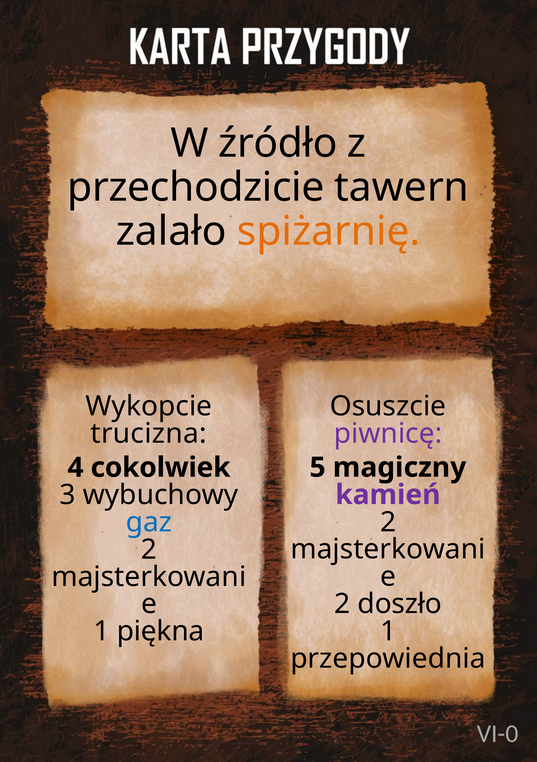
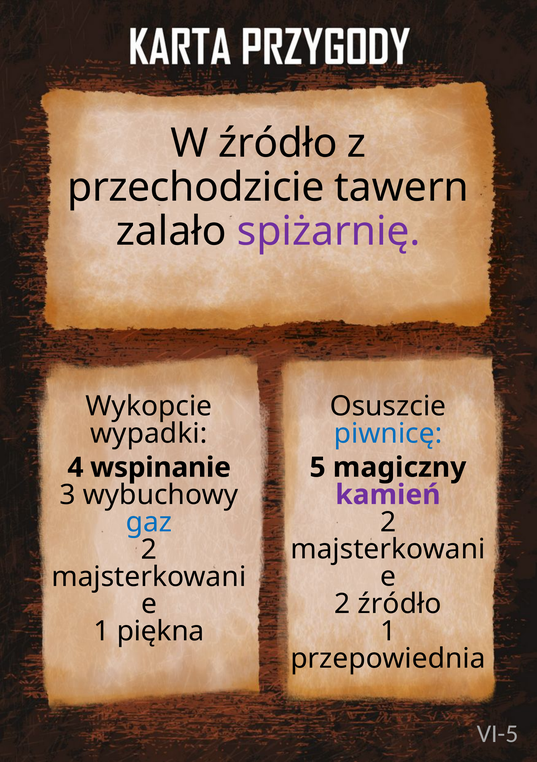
spiżarnię colour: orange -> purple
trucizna: trucizna -> wypadki
piwnicę colour: purple -> blue
cokolwiek: cokolwiek -> wspinanie
2 doszło: doszło -> źródło
VI-0: VI-0 -> VI-5
